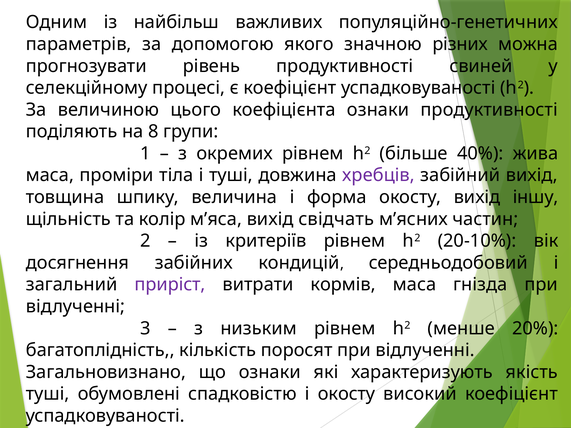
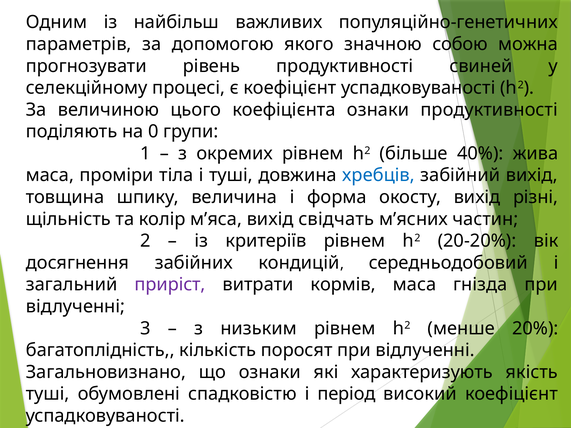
різних: різних -> собою
8: 8 -> 0
хребців colour: purple -> blue
іншу: іншу -> різні
20-10%: 20-10% -> 20-20%
і окосту: окосту -> період
